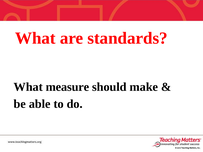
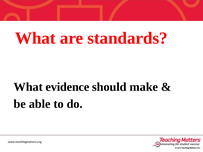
measure: measure -> evidence
